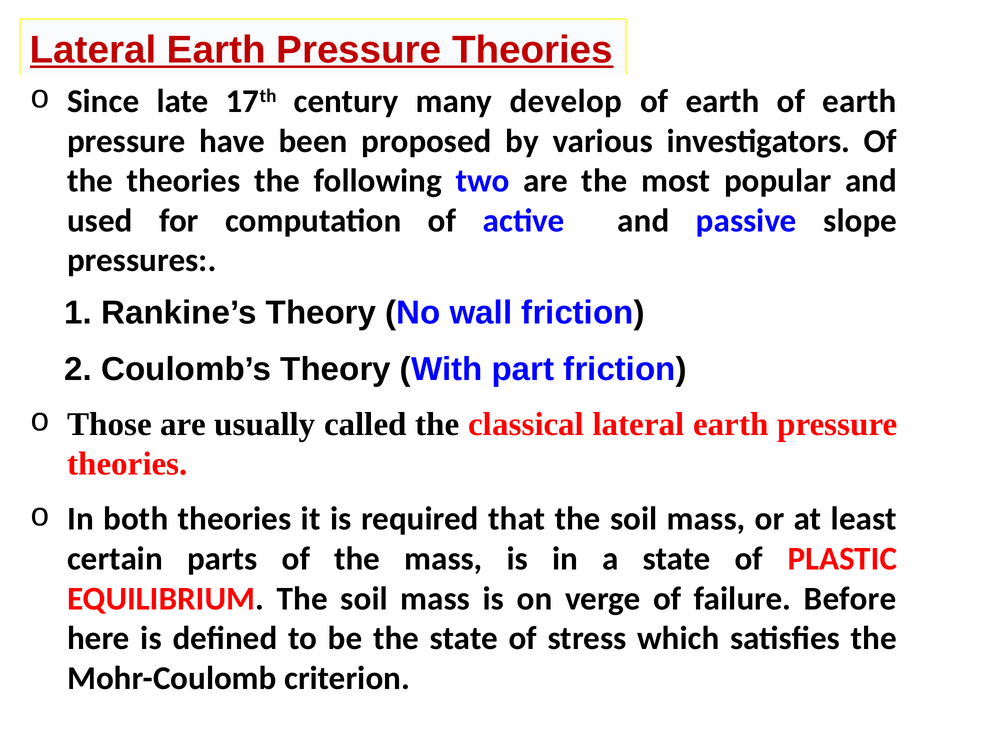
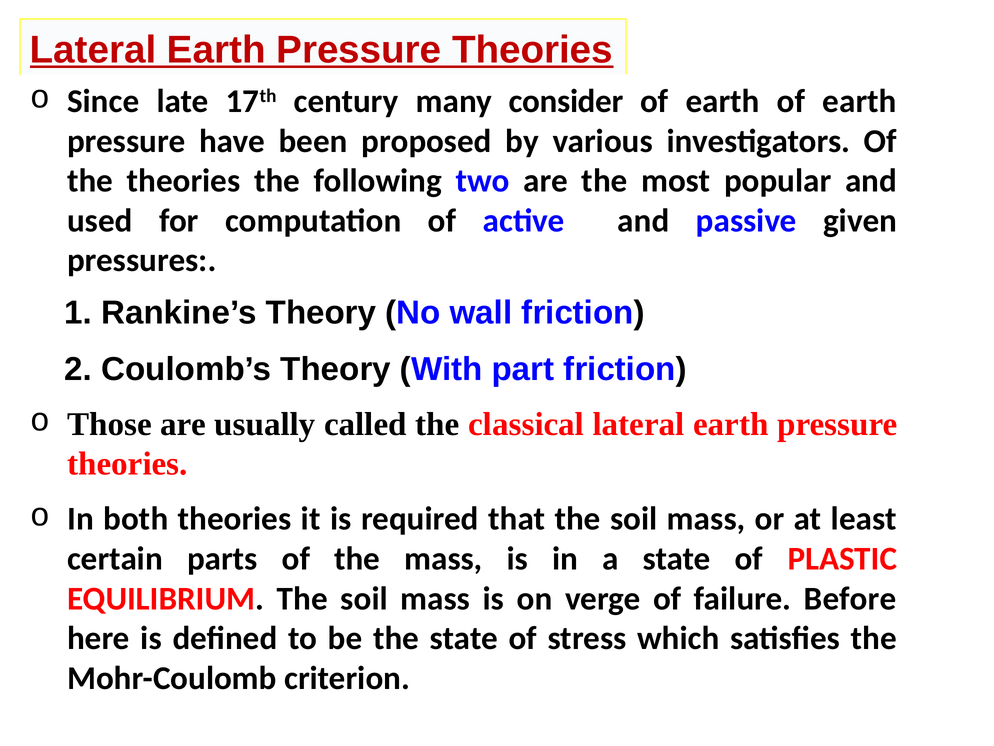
develop: develop -> consider
slope: slope -> given
